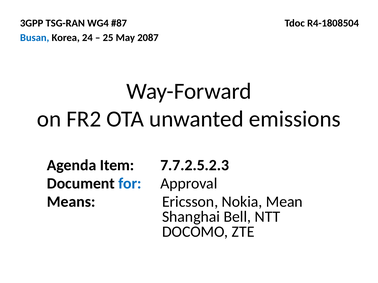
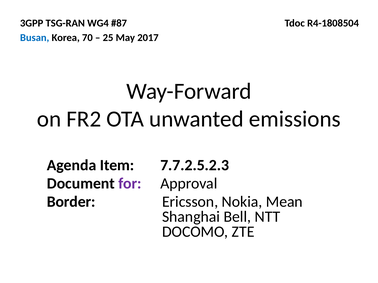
24: 24 -> 70
2087: 2087 -> 2017
for colour: blue -> purple
Means: Means -> Border
